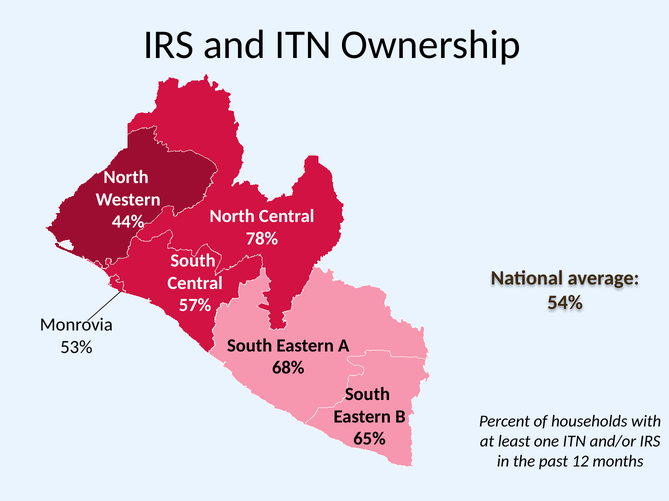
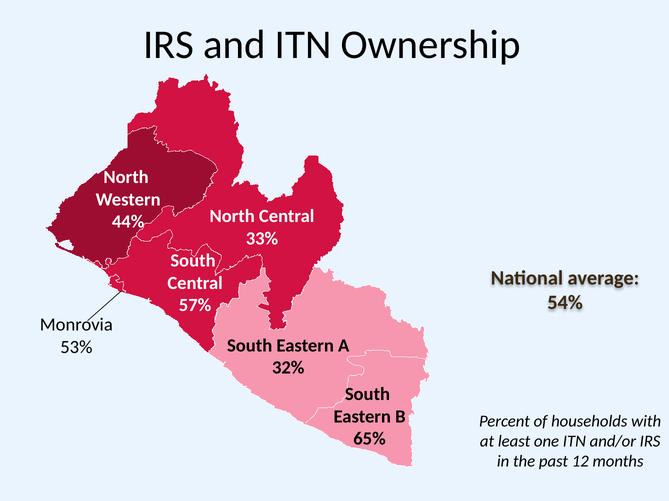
78%: 78% -> 33%
68%: 68% -> 32%
